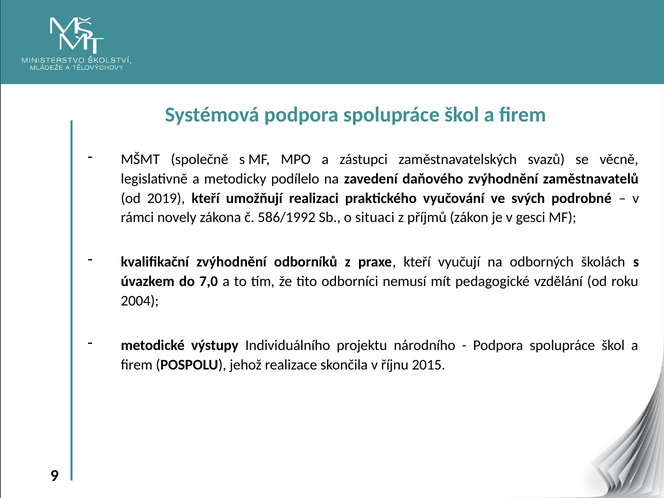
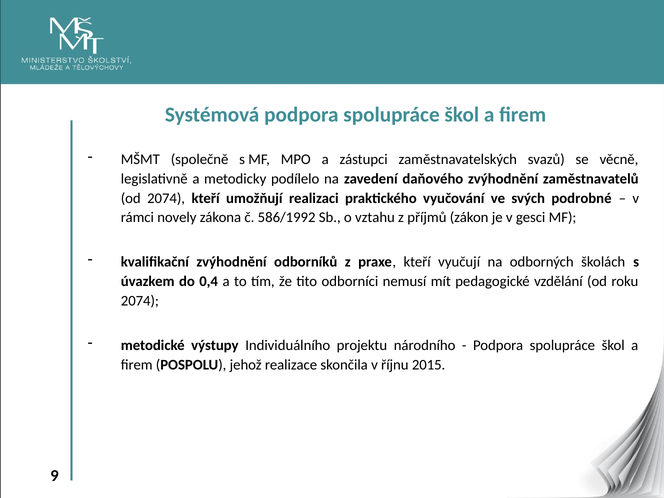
od 2019: 2019 -> 2074
situaci: situaci -> vztahu
7,0: 7,0 -> 0,4
2004 at (140, 301): 2004 -> 2074
